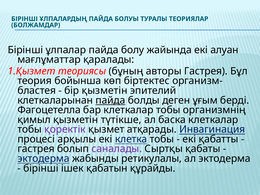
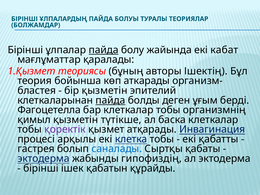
пайда at (104, 50) underline: none -> present
алуан: алуан -> кабат
авторы Гастрея: Гастрея -> Ішектің
біртектес: біртектес -> аткарады
саналады colour: purple -> blue
ретикулалы: ретикулалы -> гипофиздің
